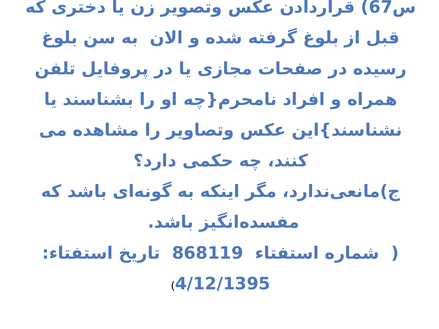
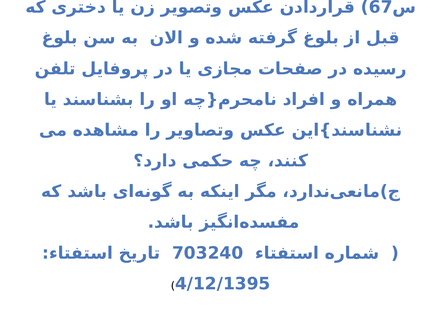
868119: 868119 -> 703240
